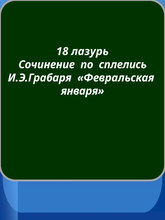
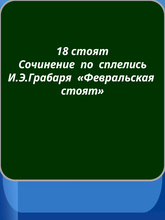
18 лазурь: лазурь -> стоят
января at (83, 91): января -> стоят
